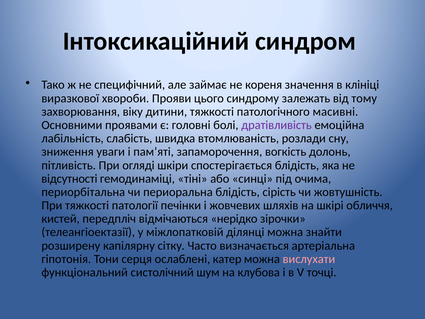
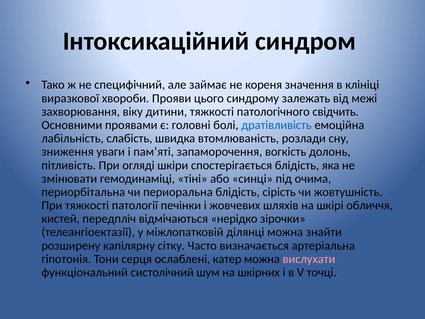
тому: тому -> межi
масивні: масивні -> свiдчить
дратiвливiсть colour: purple -> blue
вiдсутностi: вiдсутностi -> змiнювати
клубова: клубова -> шкірних
